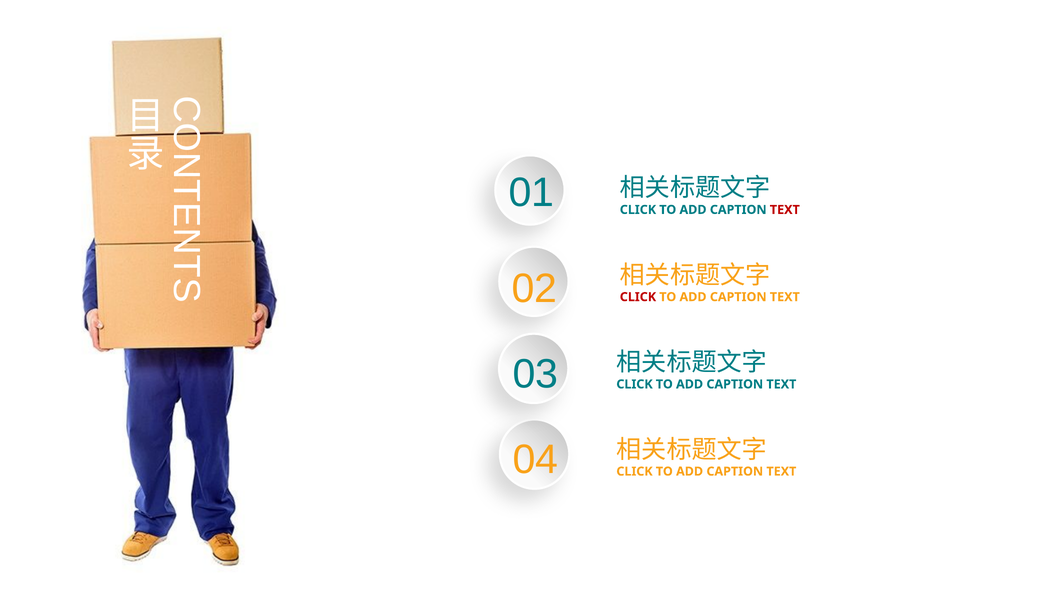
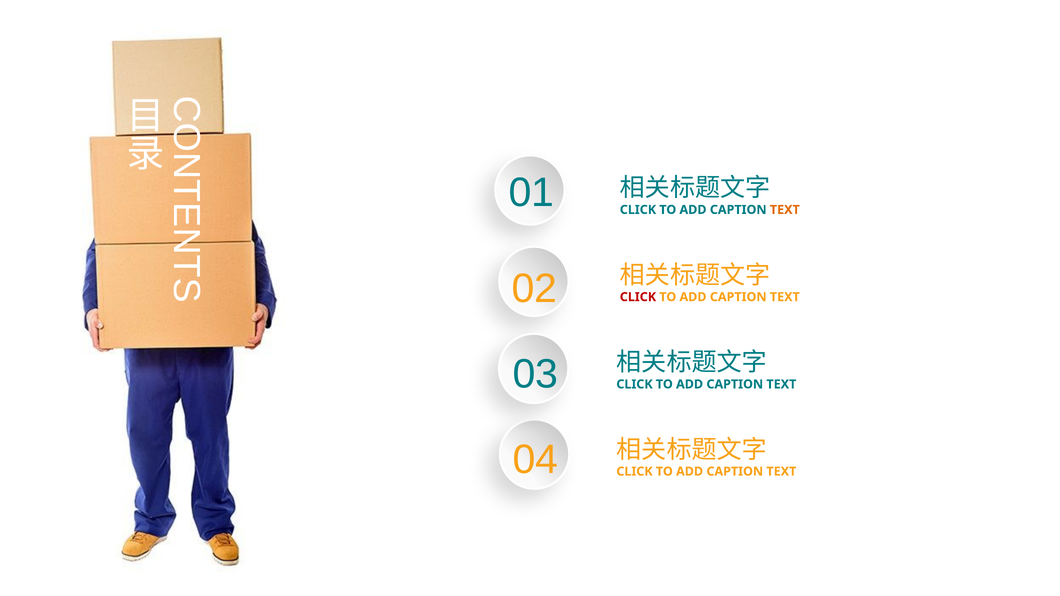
TEXT at (785, 210) colour: red -> orange
